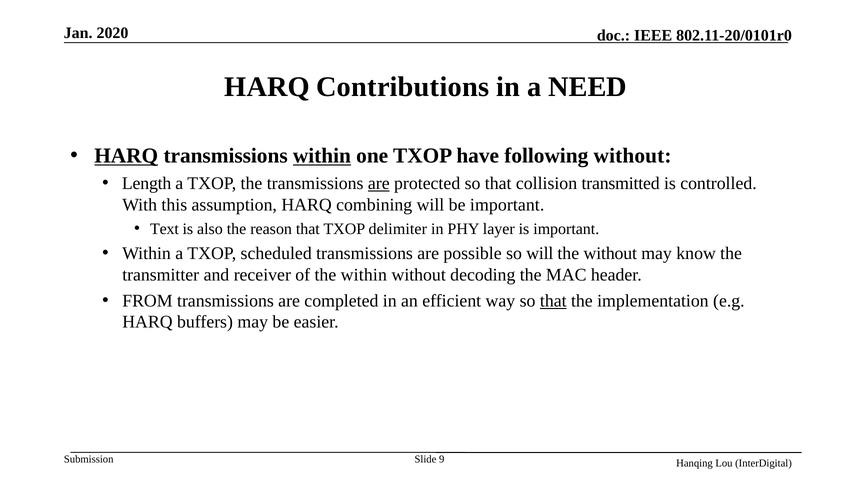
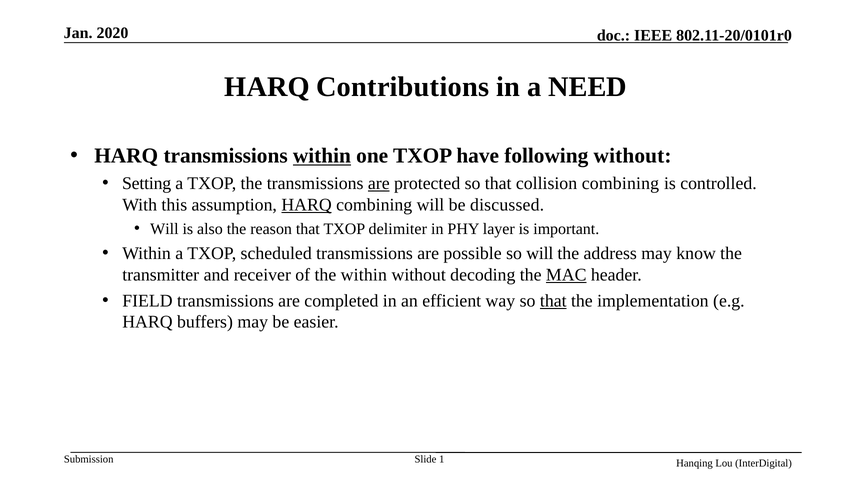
HARQ at (126, 156) underline: present -> none
Length: Length -> Setting
collision transmitted: transmitted -> combining
HARQ at (307, 205) underline: none -> present
be important: important -> discussed
Text at (164, 229): Text -> Will
the without: without -> address
MAC underline: none -> present
FROM: FROM -> FIELD
9: 9 -> 1
